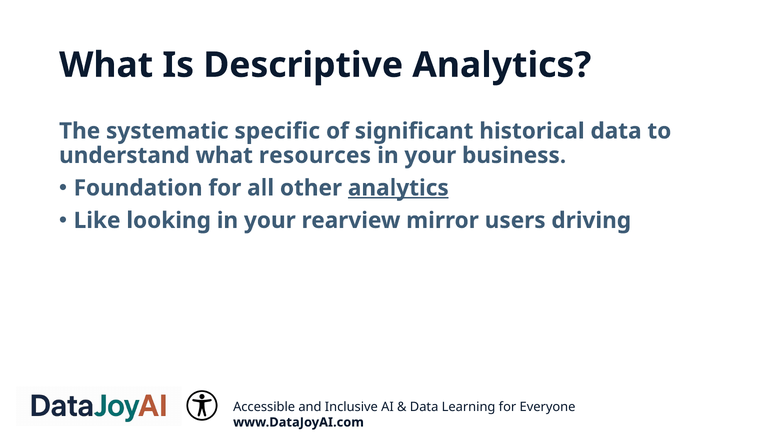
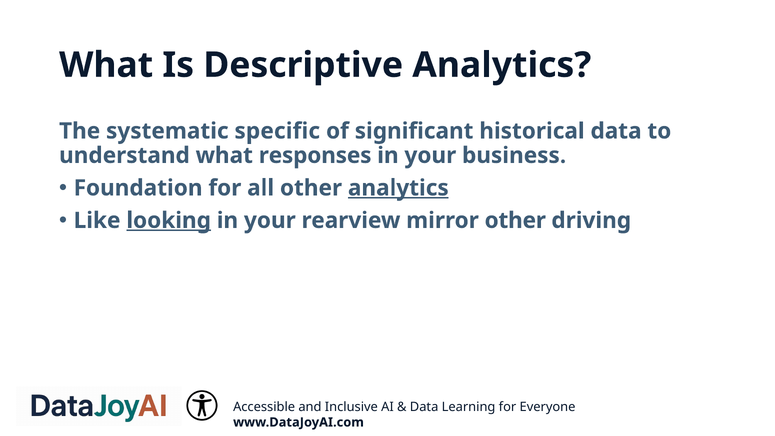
resources: resources -> responses
looking underline: none -> present
mirror users: users -> other
